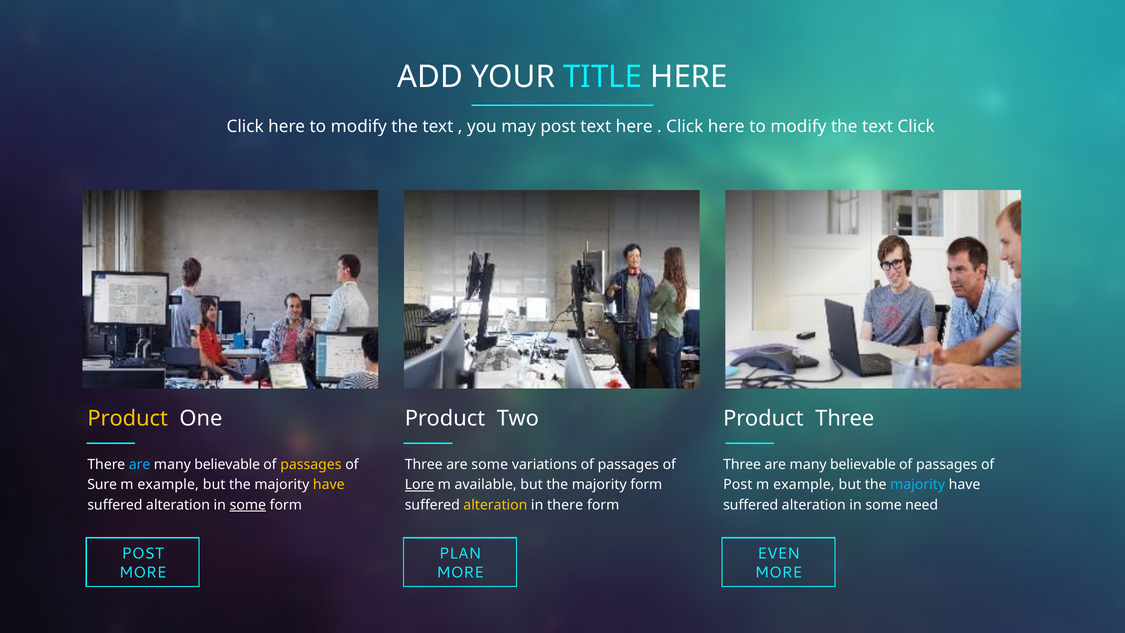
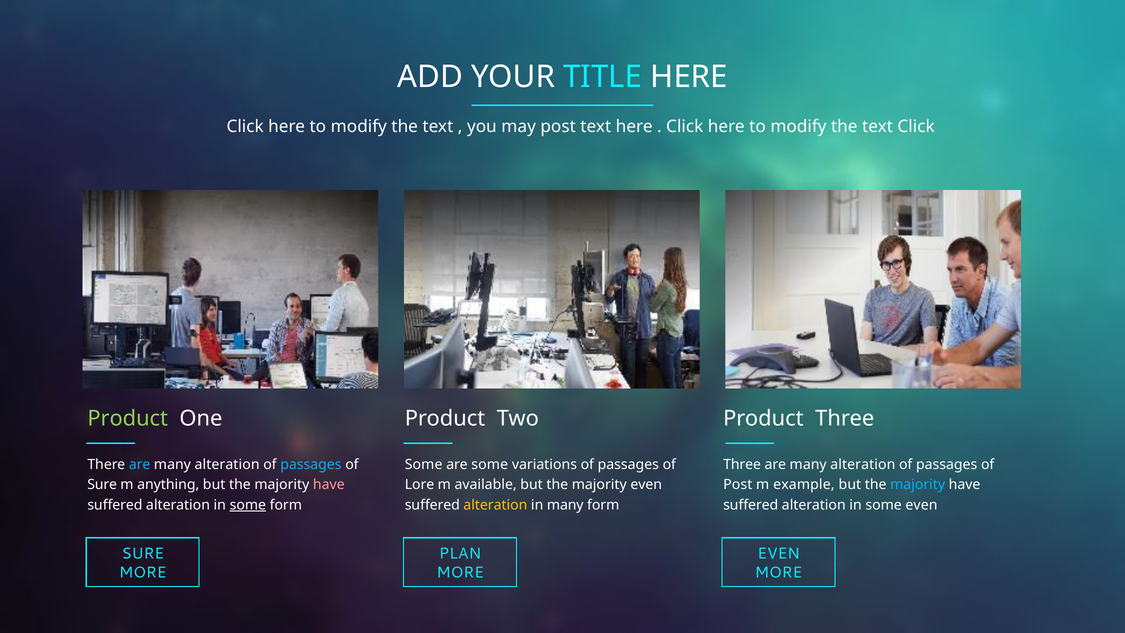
Product at (128, 418) colour: yellow -> light green
believable at (227, 464): believable -> alteration
passages at (311, 464) colour: yellow -> light blue
Three at (424, 464): Three -> Some
believable at (863, 464): believable -> alteration
example at (168, 485): example -> anything
have at (329, 485) colour: yellow -> pink
Lore underline: present -> none
majority form: form -> even
in there: there -> many
some need: need -> even
POST at (143, 554): POST -> SURE
